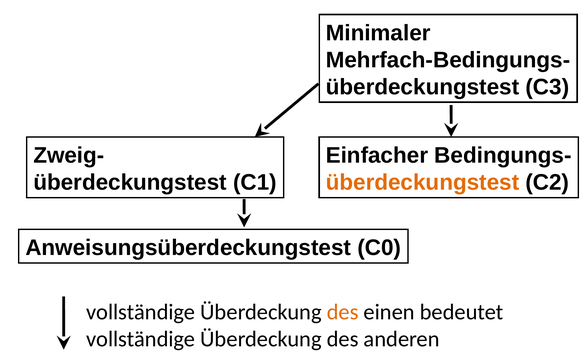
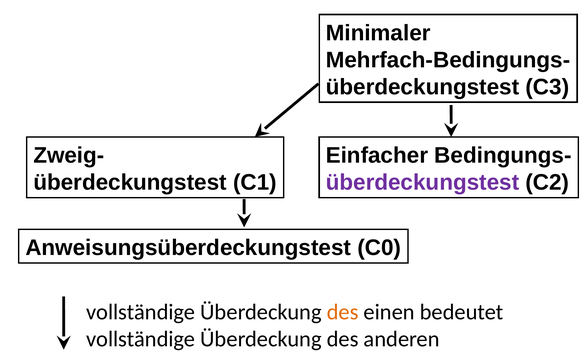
überdeckungstest at (423, 182) colour: orange -> purple
